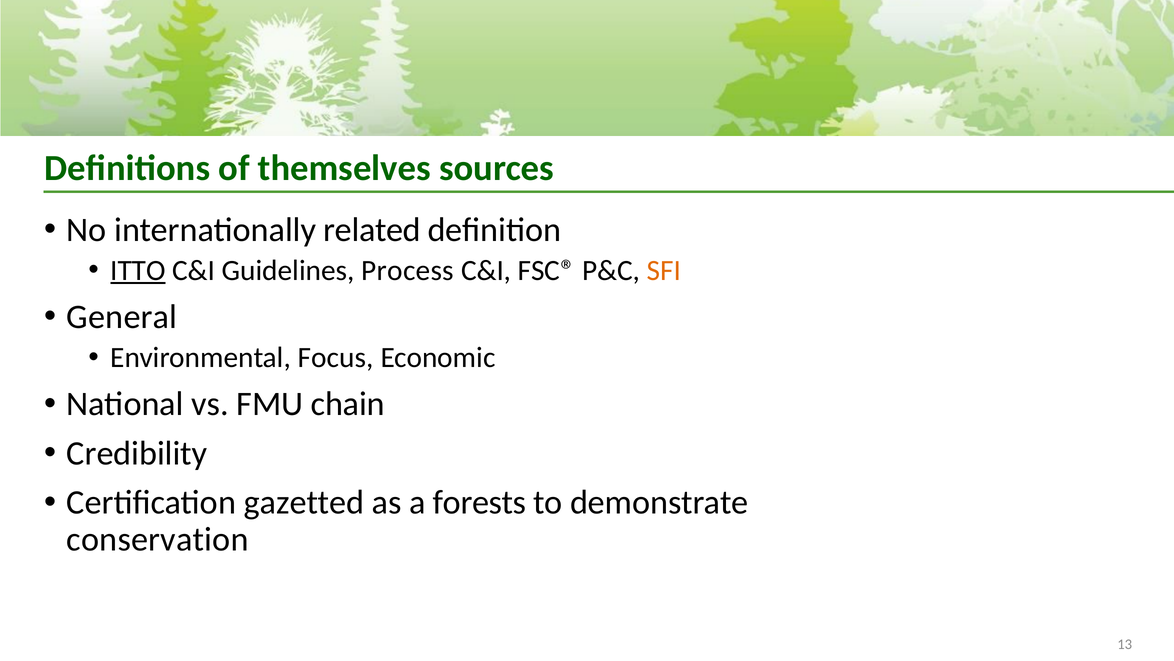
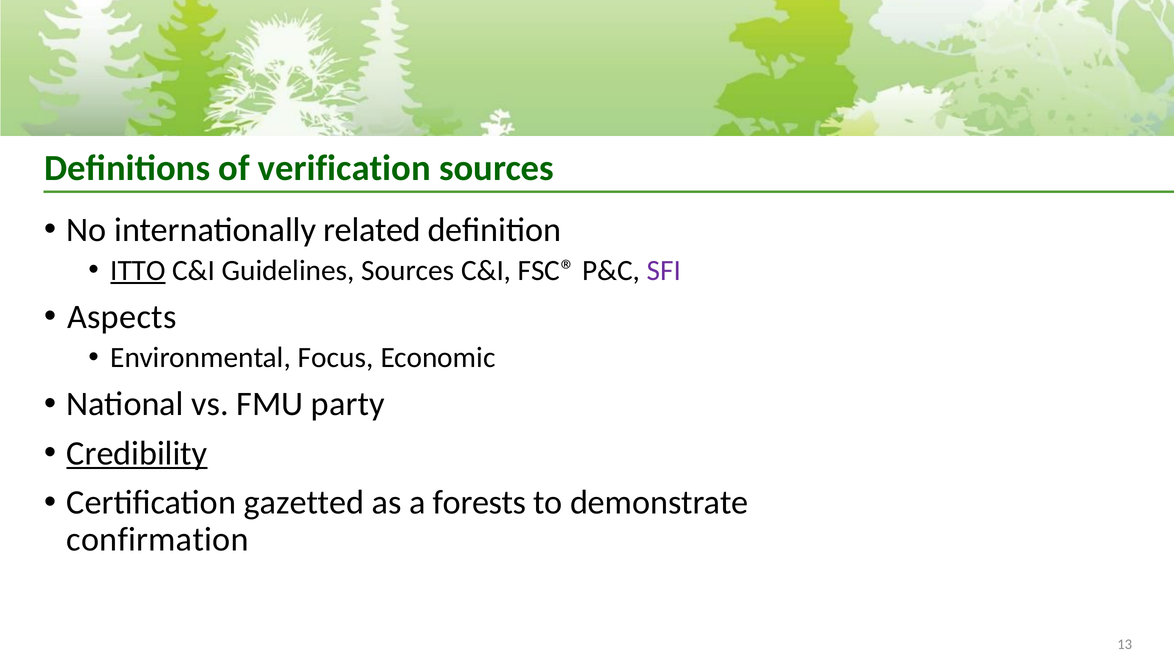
themselves: themselves -> verification
Guidelines Process: Process -> Sources
SFI colour: orange -> purple
General: General -> Aspects
chain: chain -> party
Credibility underline: none -> present
conservation: conservation -> confirmation
